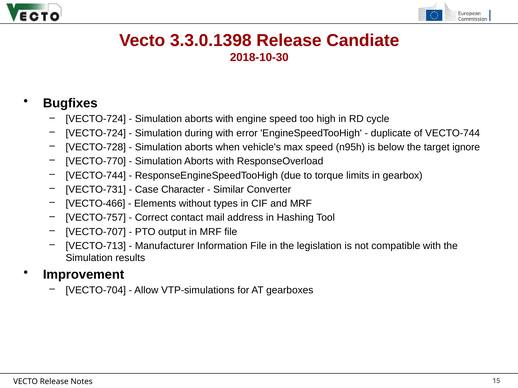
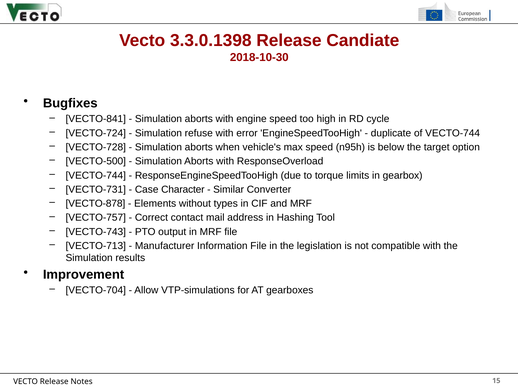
VECTO-724 at (96, 119): VECTO-724 -> VECTO-841
during: during -> refuse
ignore: ignore -> option
VECTO-770: VECTO-770 -> VECTO-500
VECTO-466: VECTO-466 -> VECTO-878
VECTO-707: VECTO-707 -> VECTO-743
